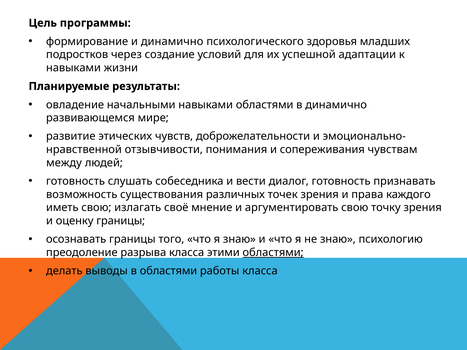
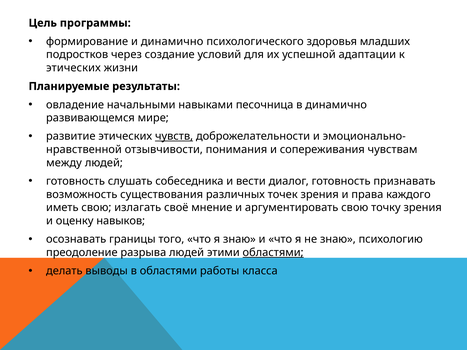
навыками at (73, 68): навыками -> этических
навыками областями: областями -> песочница
чувств underline: none -> present
оценку границы: границы -> навыков
разрыва класса: класса -> людей
